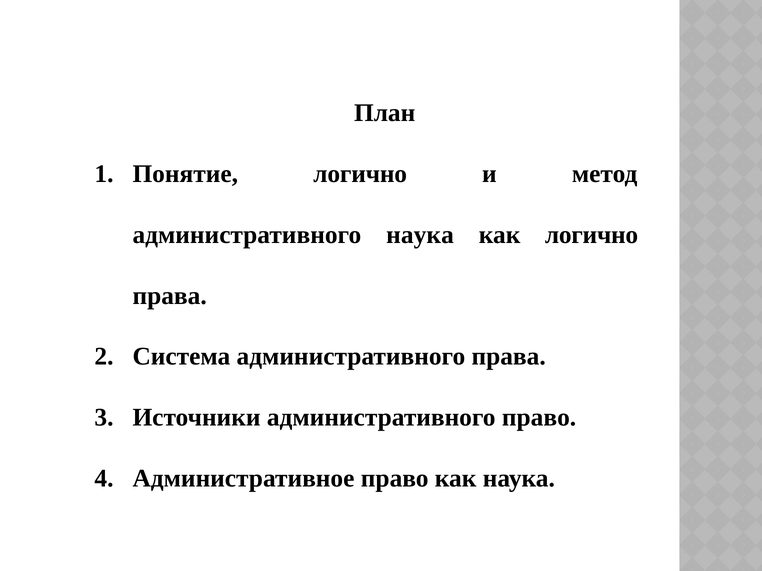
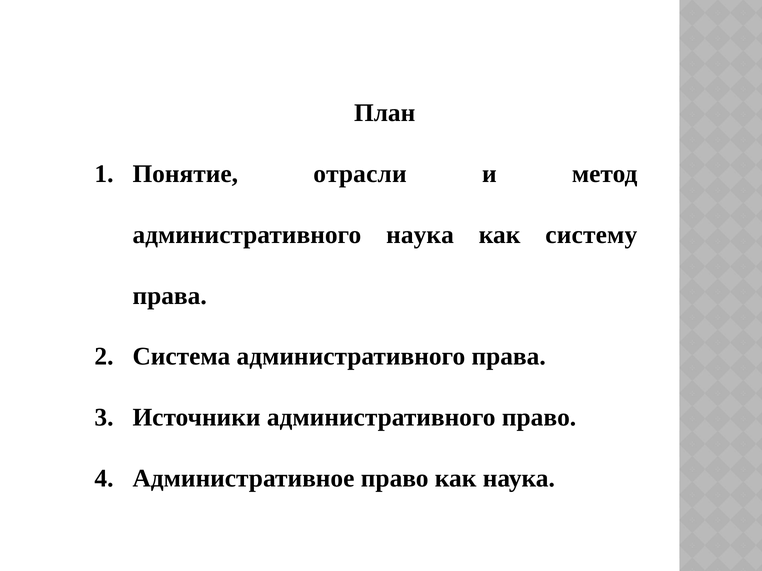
Понятие логично: логично -> отрасли
как логично: логично -> систему
